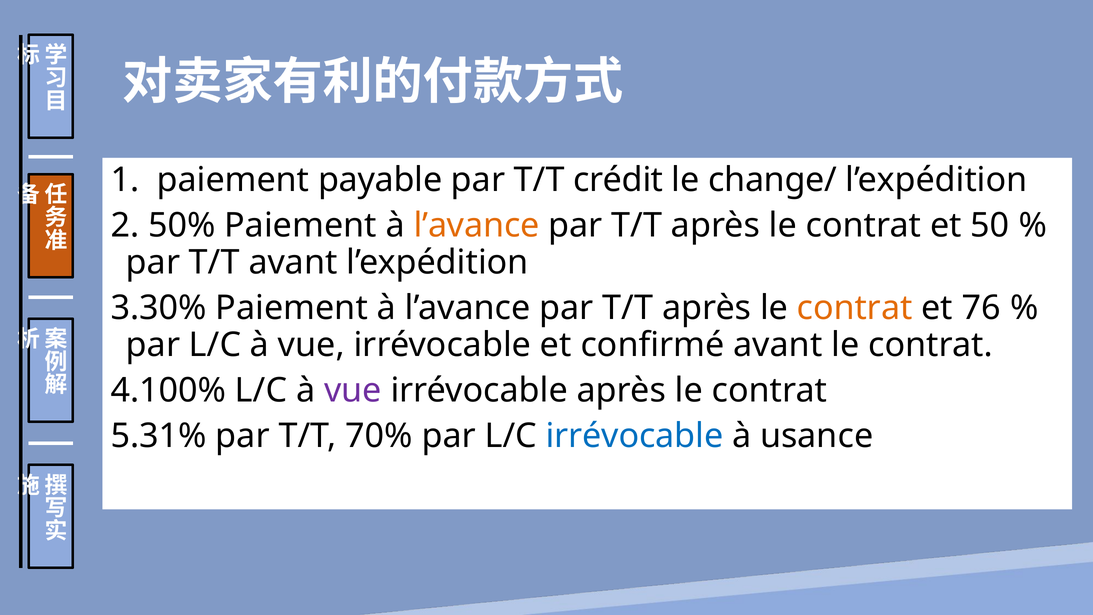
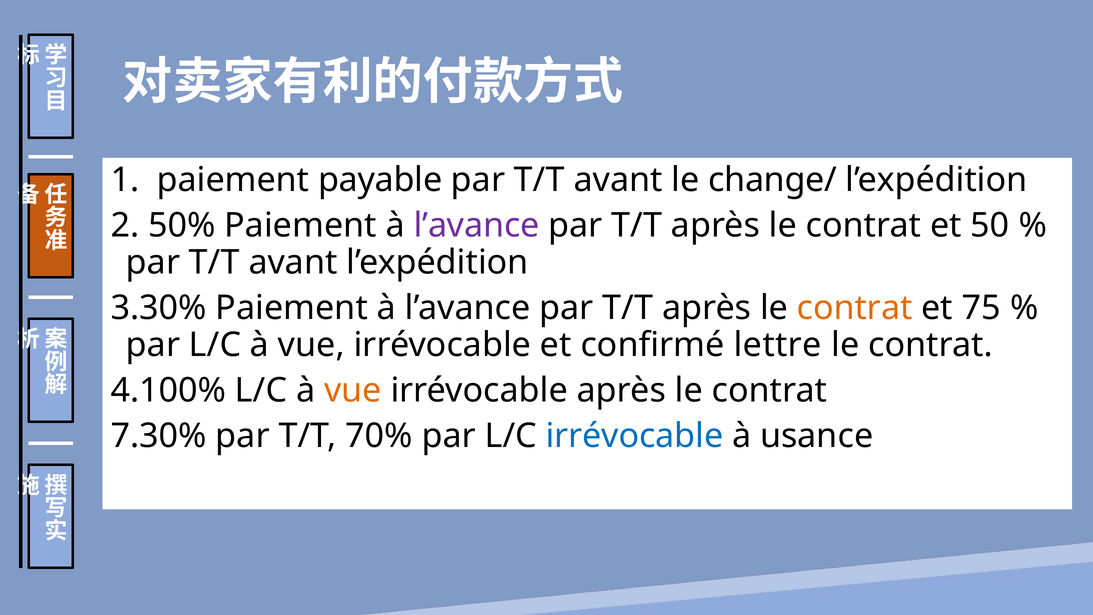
crédit at (618, 180): crédit -> avant
l’avance at (477, 226) colour: orange -> purple
76: 76 -> 75
confirmé avant: avant -> lettre
vue at (353, 390) colour: purple -> orange
5.31%: 5.31% -> 7.30%
